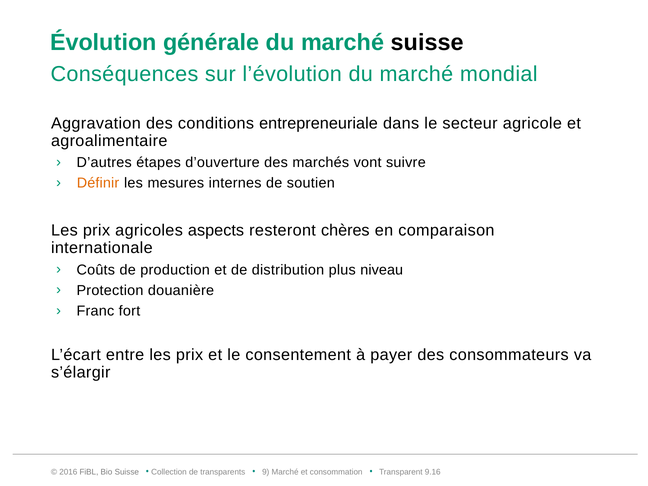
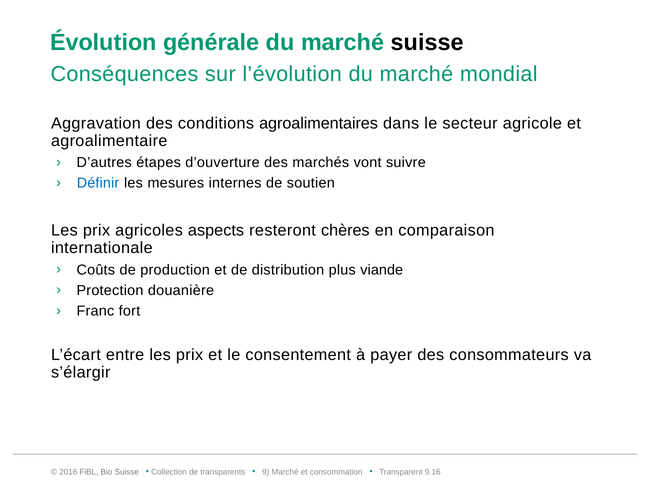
entrepreneuriale: entrepreneuriale -> agroalimentaires
Définir colour: orange -> blue
niveau: niveau -> viande
